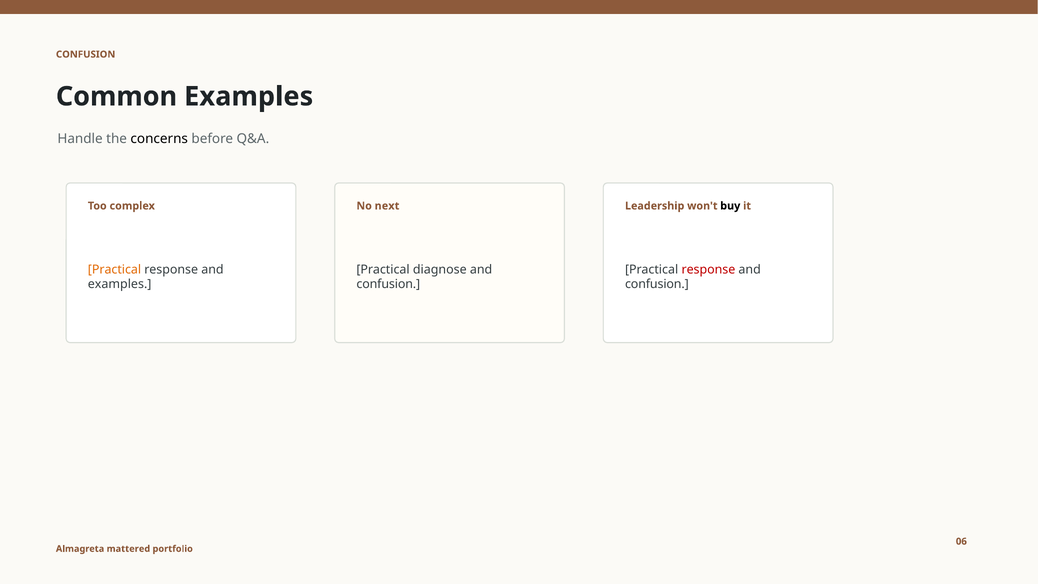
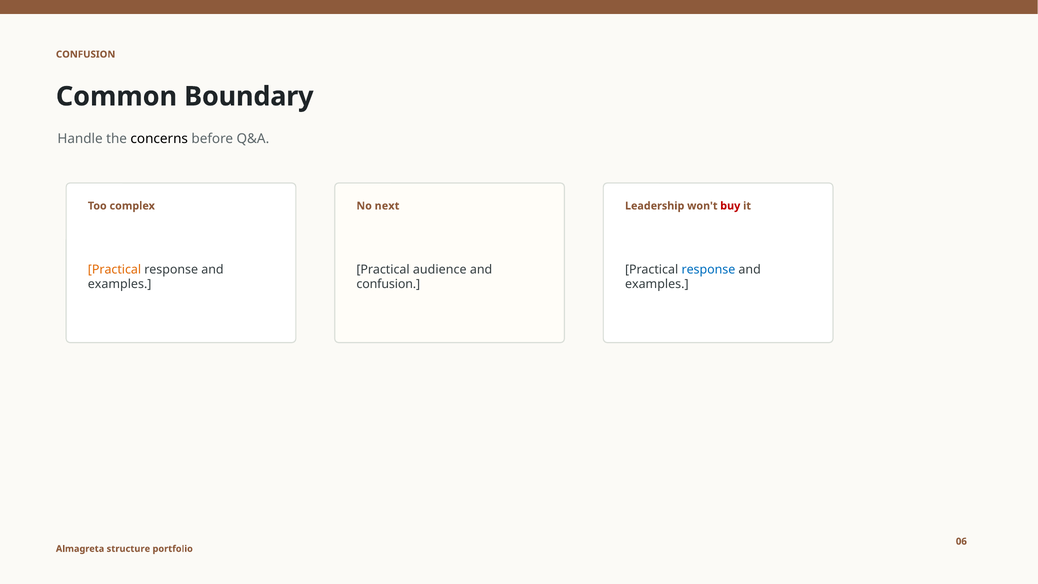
Common Examples: Examples -> Boundary
buy colour: black -> red
diagnose: diagnose -> audience
response at (708, 269) colour: red -> blue
confusion at (657, 284): confusion -> examples
mattered: mattered -> structure
